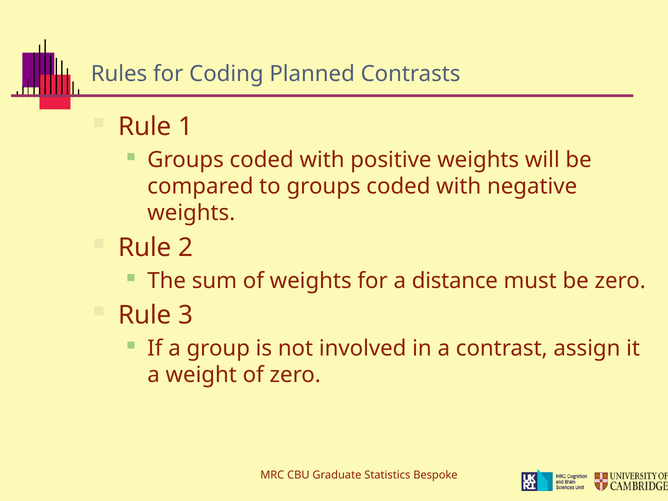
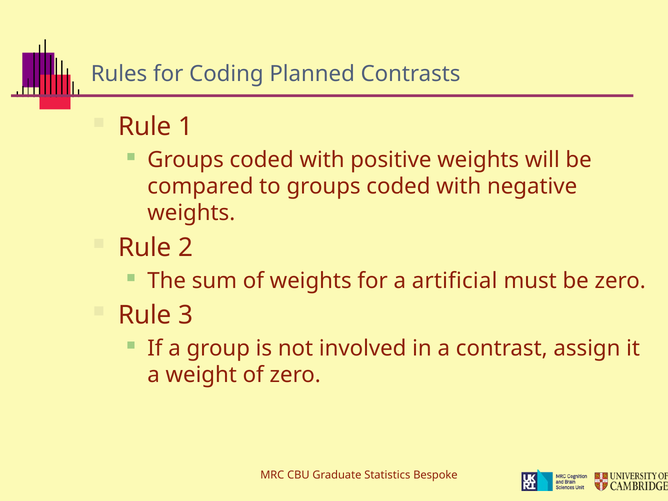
distance: distance -> artificial
